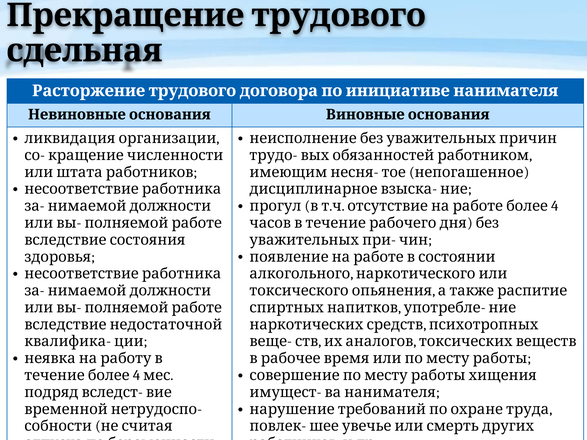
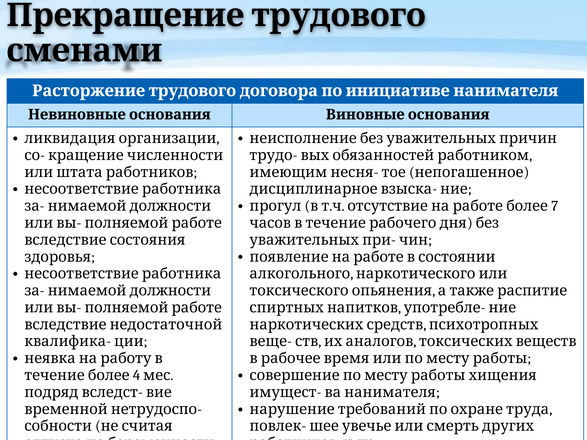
сдельная: сдельная -> сменами
4 at (555, 206): 4 -> 7
